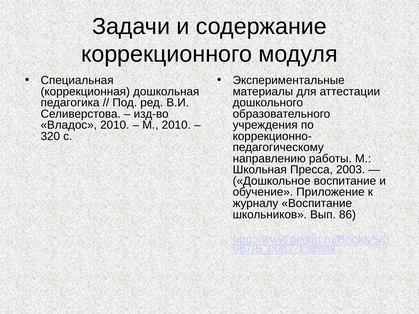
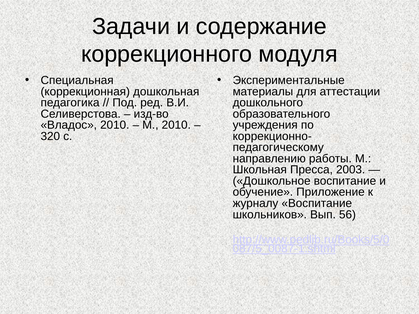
86: 86 -> 56
